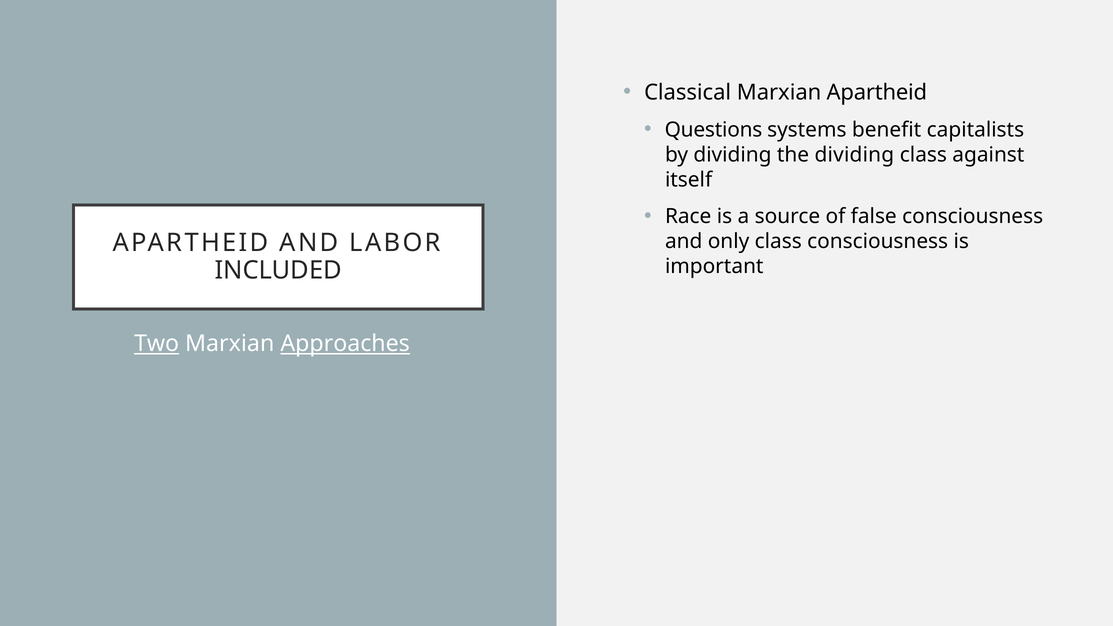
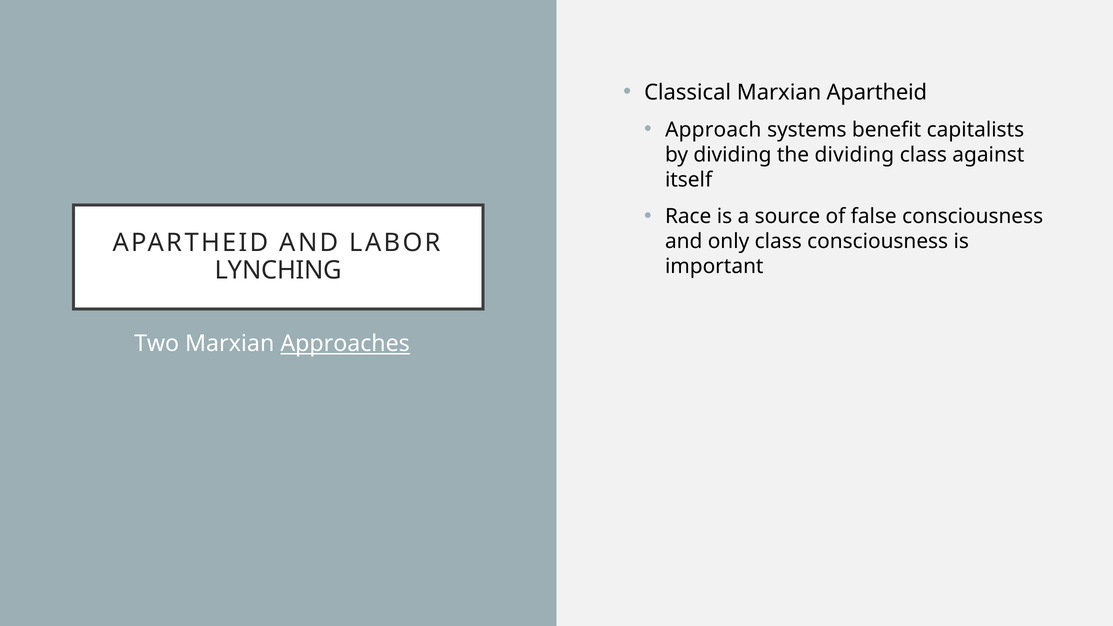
Questions: Questions -> Approach
INCLUDED: INCLUDED -> LYNCHING
Two underline: present -> none
